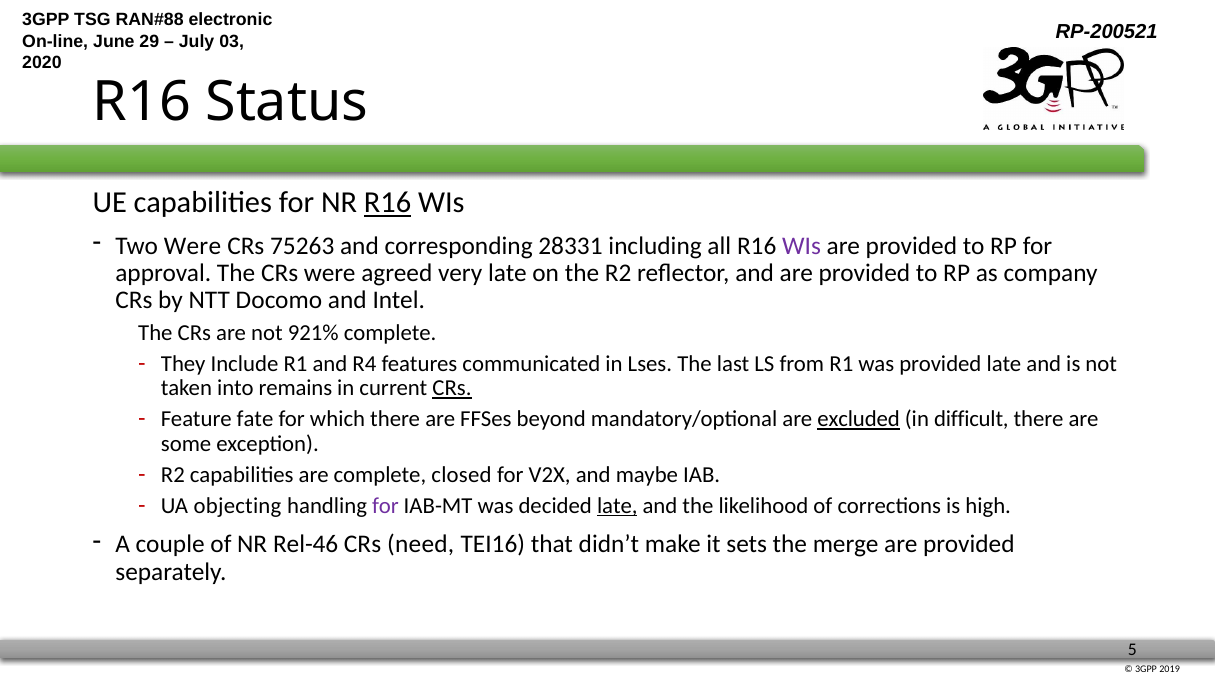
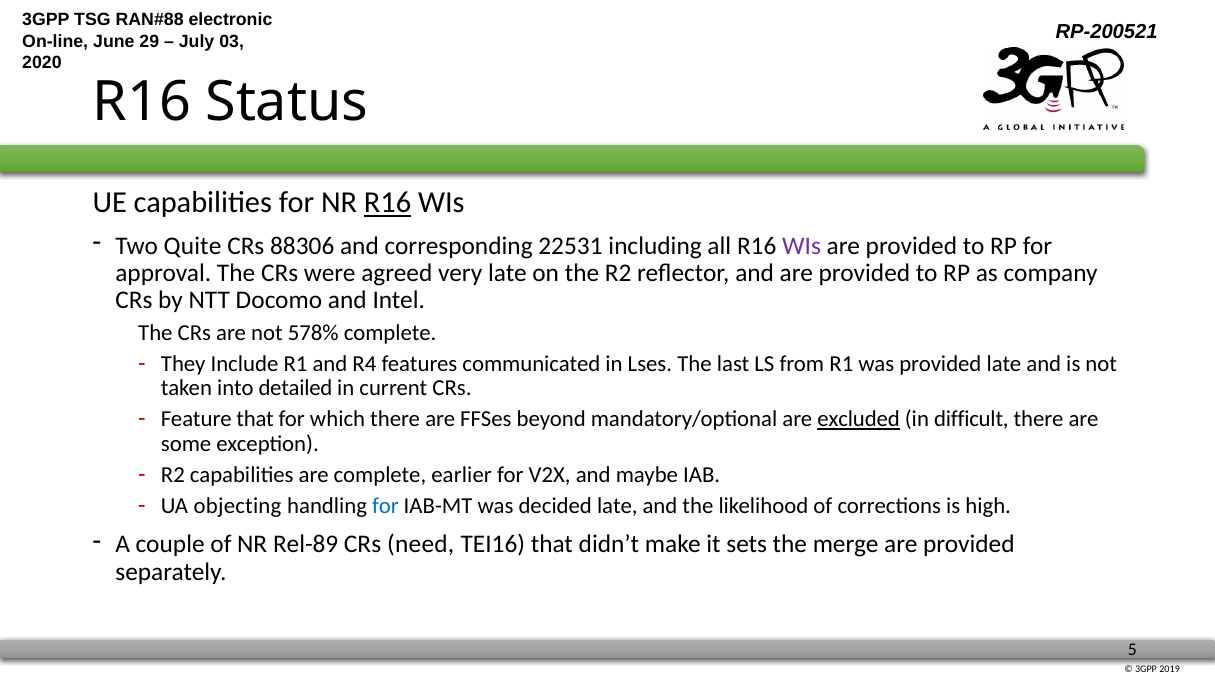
Two Were: Were -> Quite
75263: 75263 -> 88306
28331: 28331 -> 22531
921%: 921% -> 578%
remains: remains -> detailed
CRs at (452, 388) underline: present -> none
Feature fate: fate -> that
closed: closed -> earlier
for at (385, 505) colour: purple -> blue
late at (617, 505) underline: present -> none
Rel-46: Rel-46 -> Rel-89
